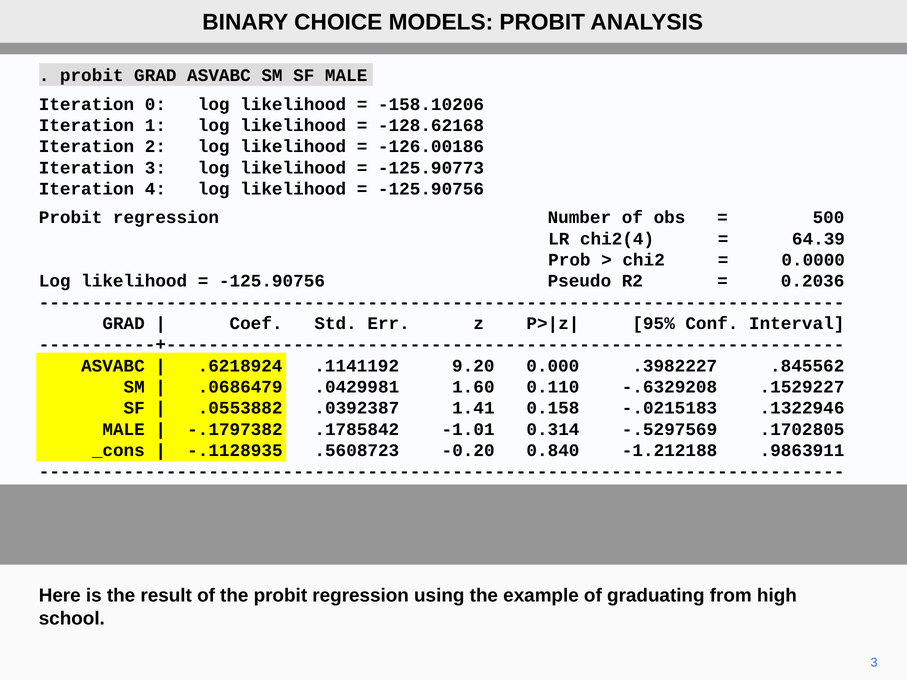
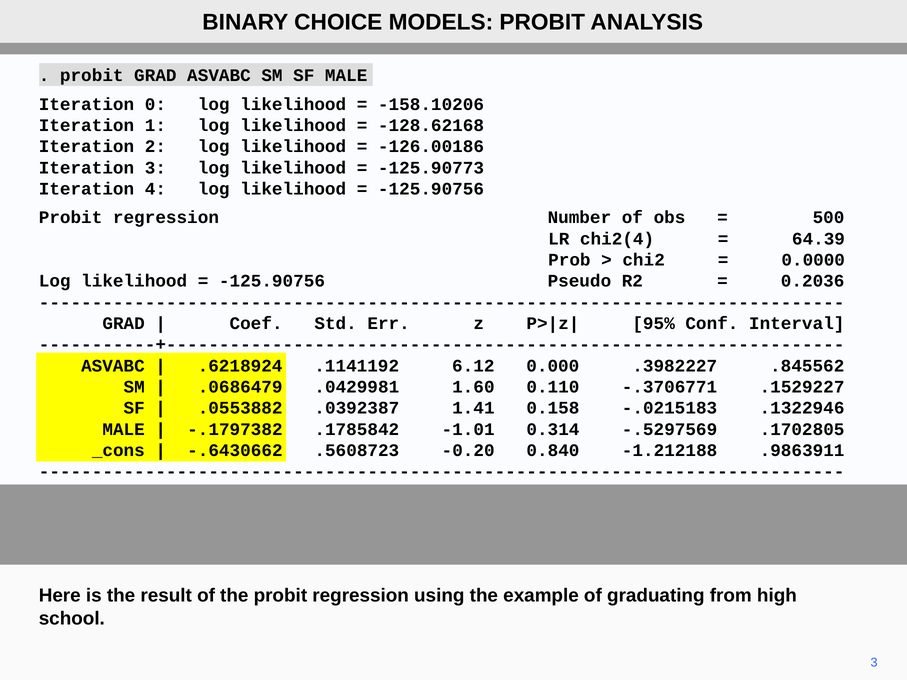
9.20: 9.20 -> 6.12
-.6329208: -.6329208 -> -.3706771
-.1128935: -.1128935 -> -.6430662
